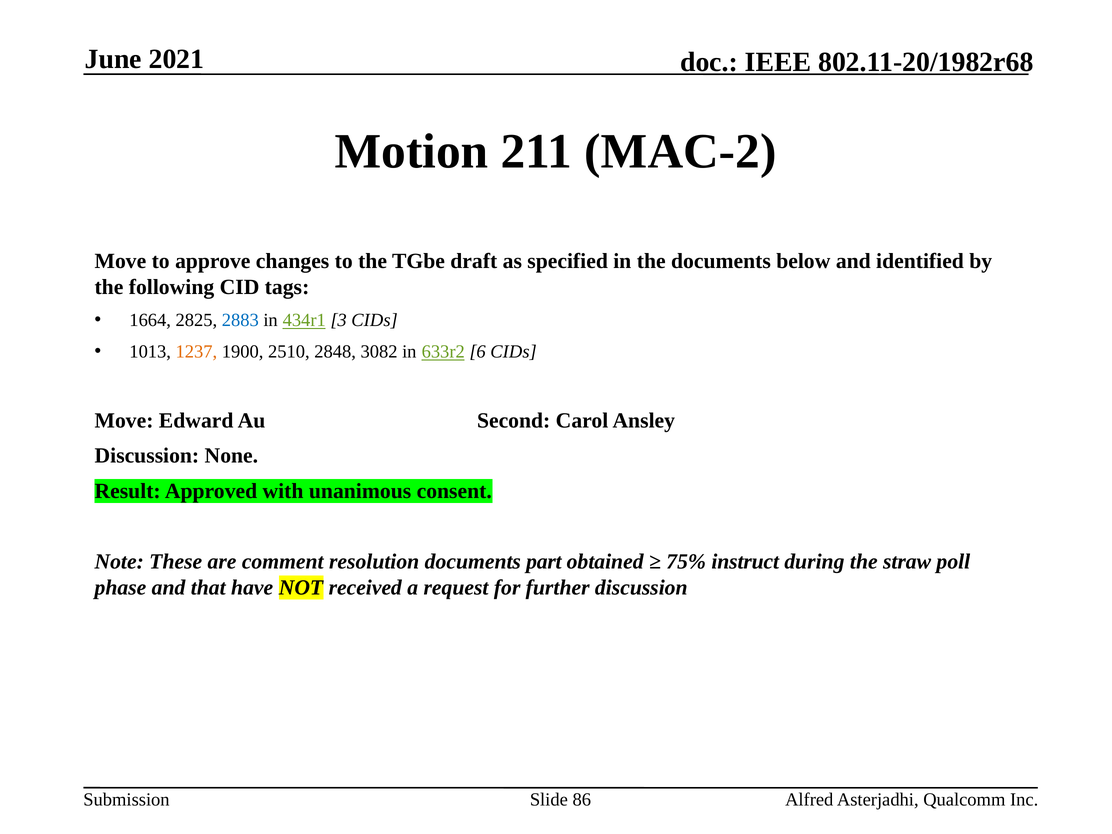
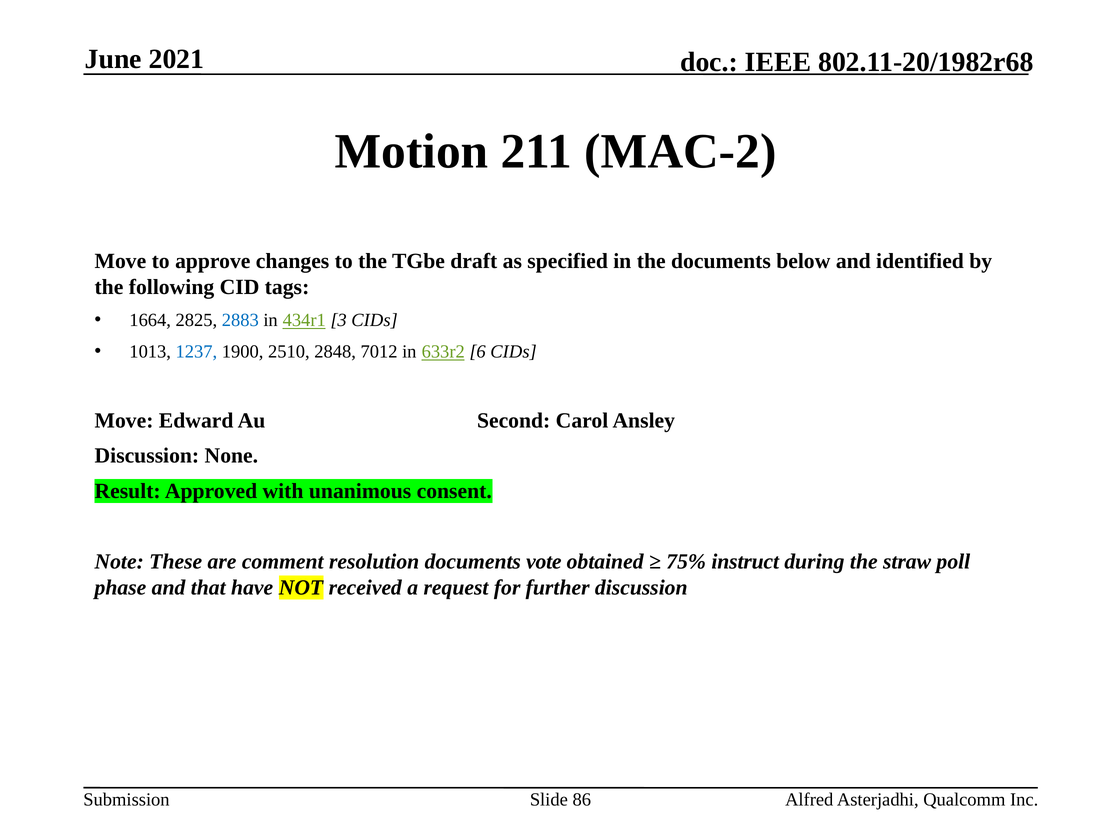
1237 colour: orange -> blue
3082: 3082 -> 7012
part: part -> vote
